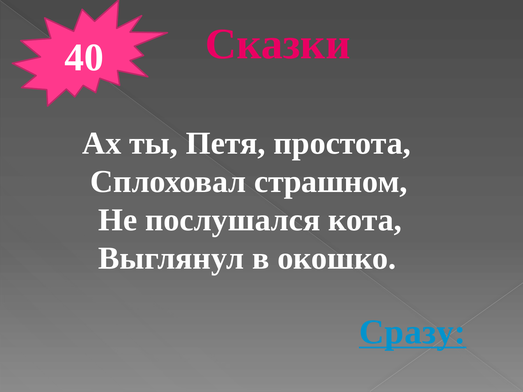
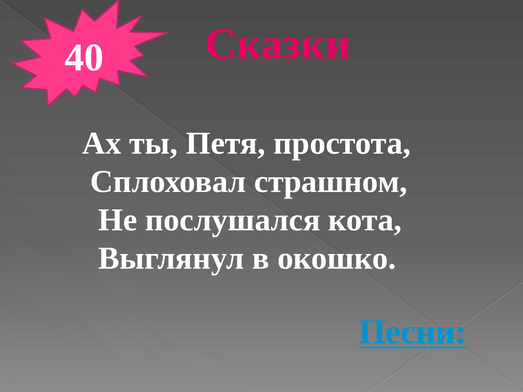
Сразу: Сразу -> Песни
